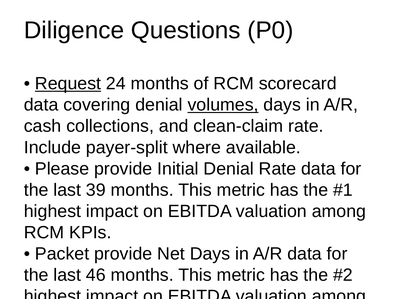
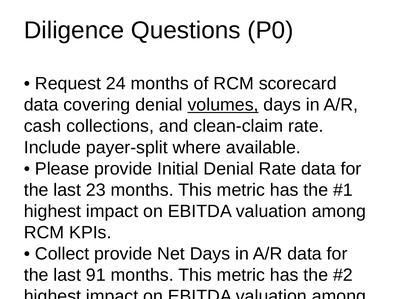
Request underline: present -> none
39: 39 -> 23
Packet at (62, 254): Packet -> Collect
46: 46 -> 91
